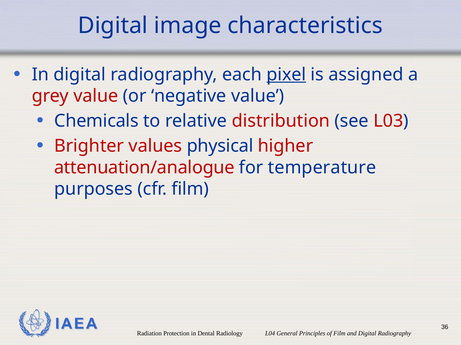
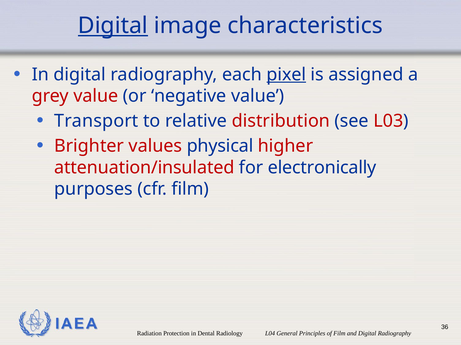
Digital at (113, 26) underline: none -> present
Chemicals: Chemicals -> Transport
attenuation/analogue: attenuation/analogue -> attenuation/insulated
temperature: temperature -> electronically
